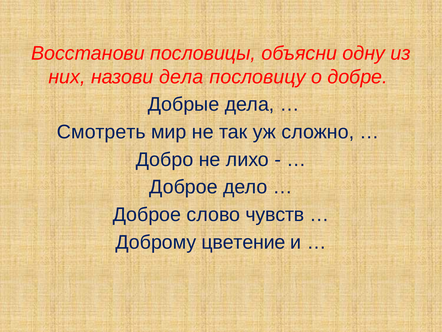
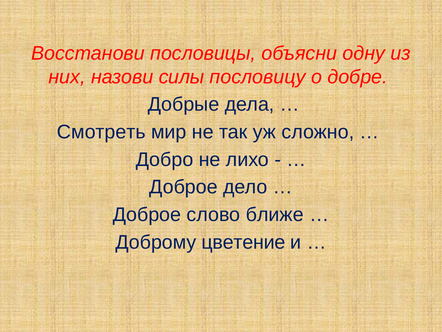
назови дела: дела -> силы
чувств: чувств -> ближе
